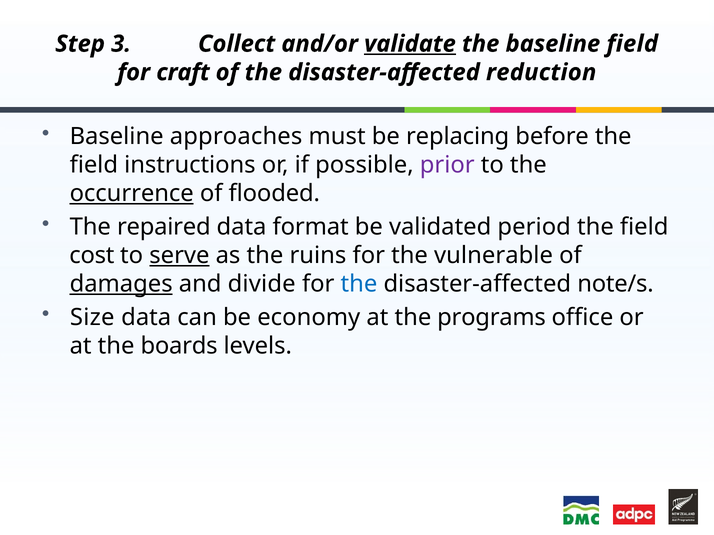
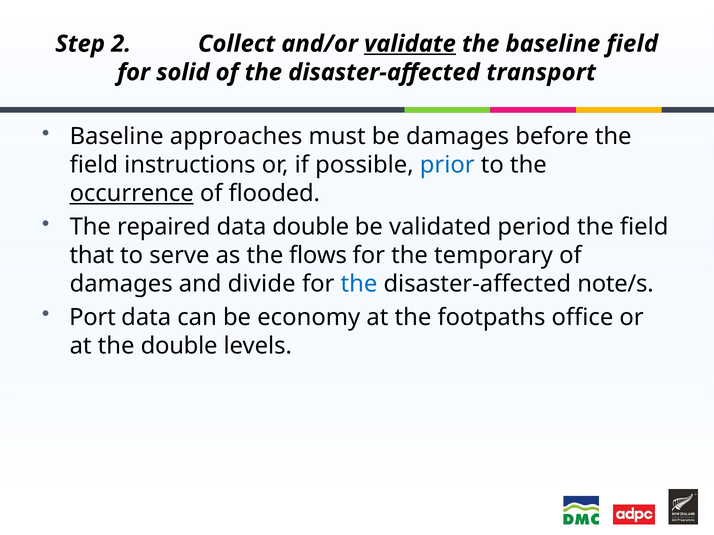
3: 3 -> 2
craft: craft -> solid
reduction: reduction -> transport
be replacing: replacing -> damages
prior colour: purple -> blue
data format: format -> double
cost: cost -> that
serve underline: present -> none
ruins: ruins -> flows
vulnerable: vulnerable -> temporary
damages at (121, 284) underline: present -> none
Size: Size -> Port
programs: programs -> footpaths
the boards: boards -> double
